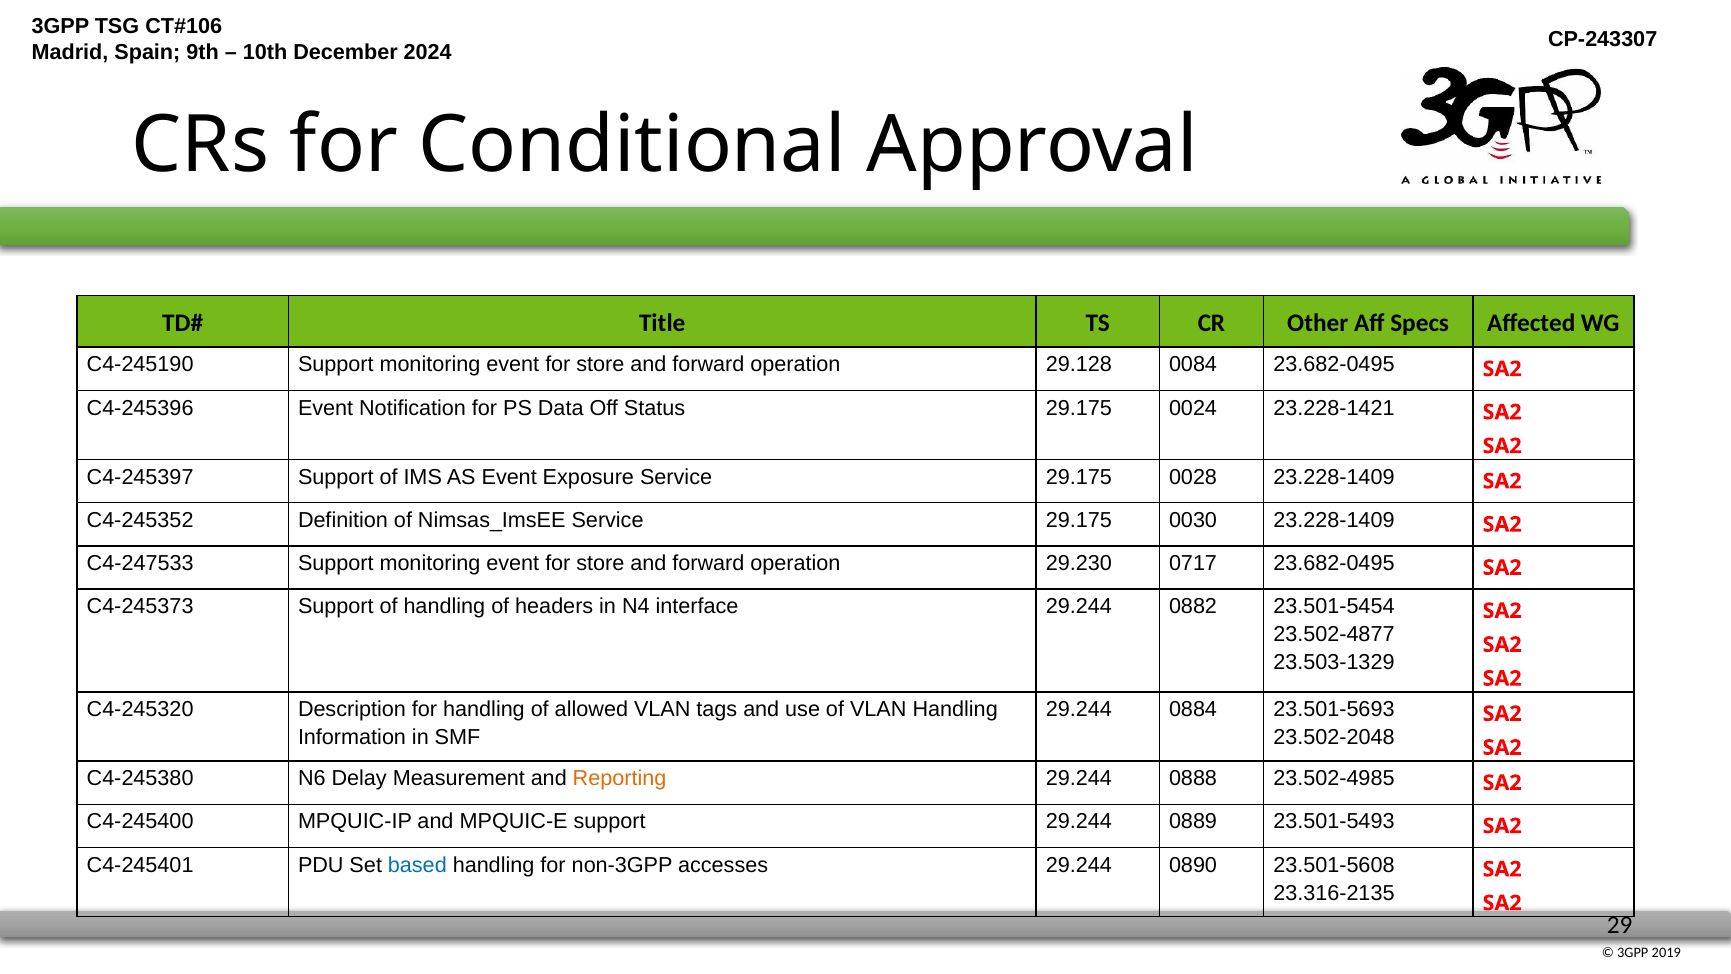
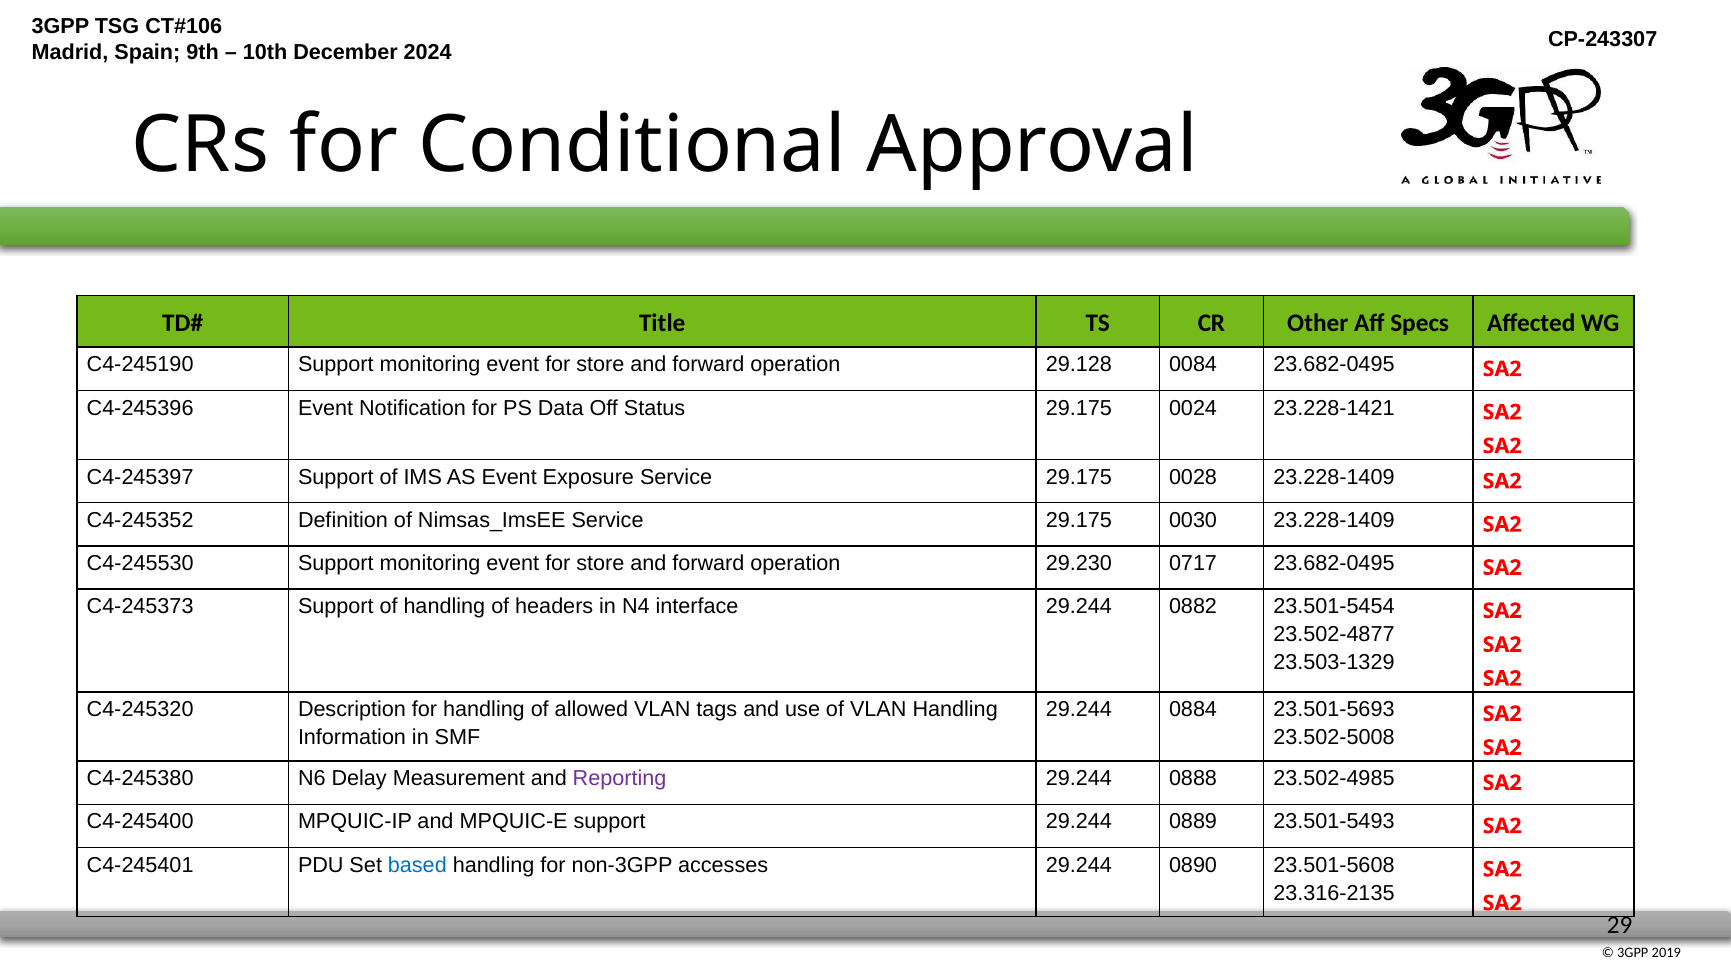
C4-247533: C4-247533 -> C4-245530
23.502-2048: 23.502-2048 -> 23.502-5008
Reporting colour: orange -> purple
